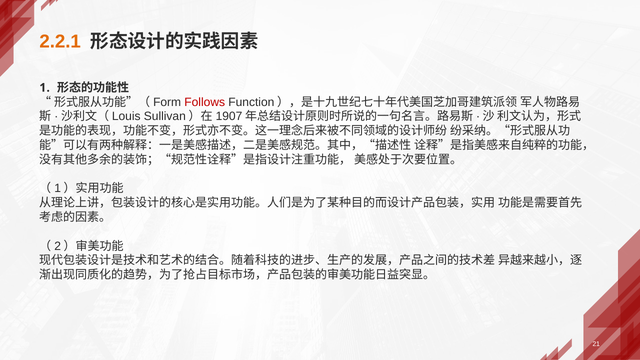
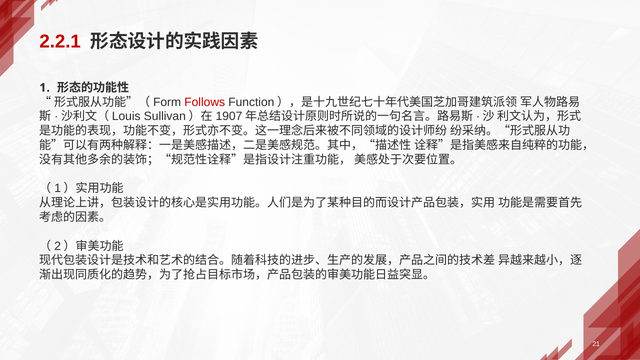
2.2.1 colour: orange -> red
